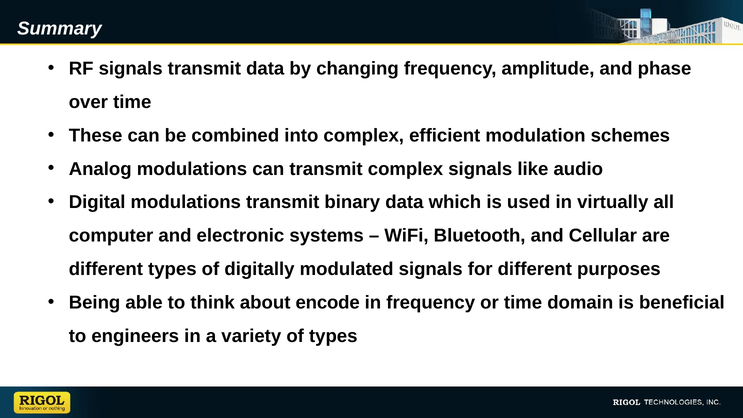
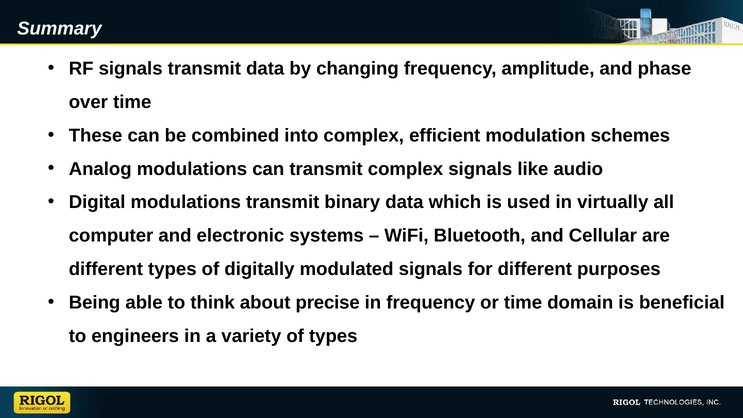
encode: encode -> precise
